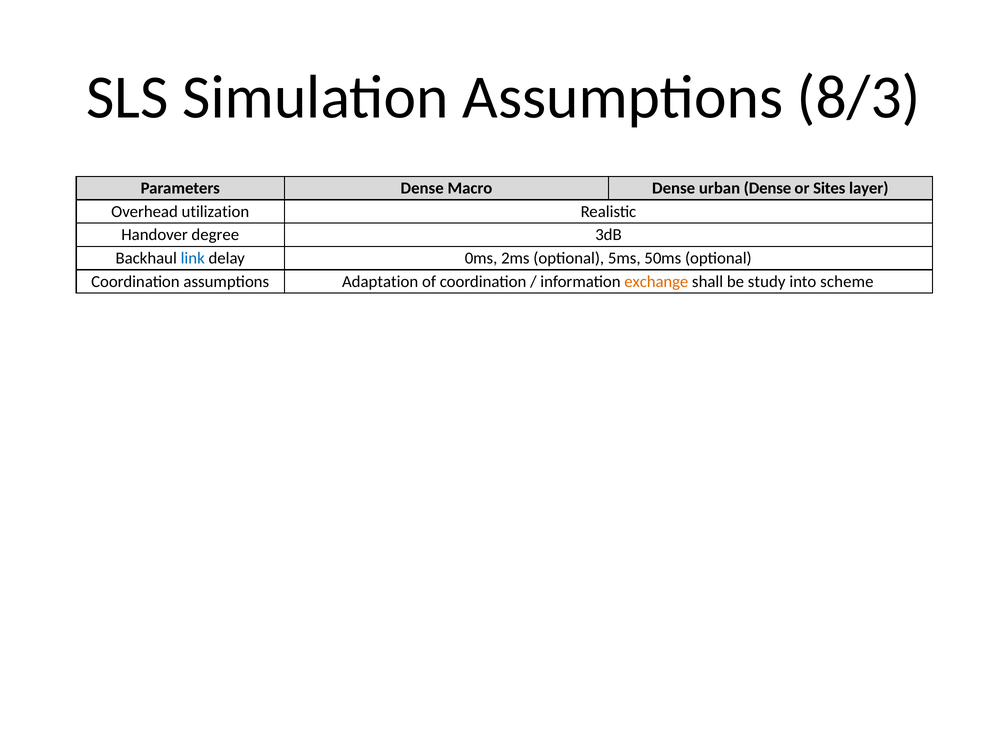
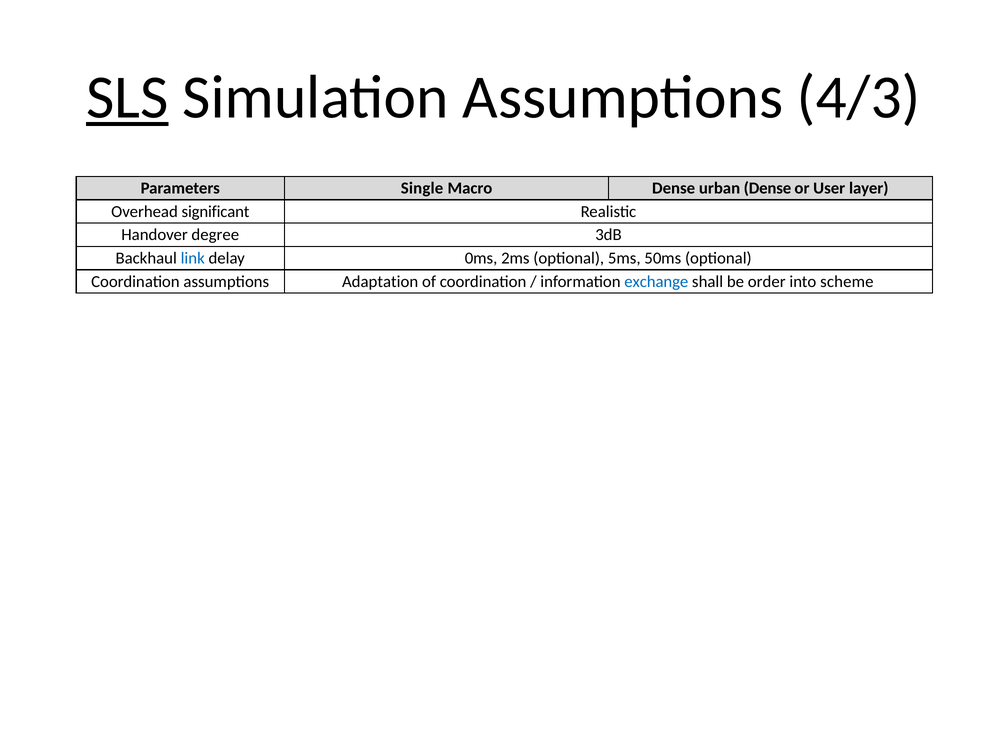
SLS underline: none -> present
8/3: 8/3 -> 4/3
Parameters Dense: Dense -> Single
Sites: Sites -> User
utilization: utilization -> significant
exchange colour: orange -> blue
study: study -> order
